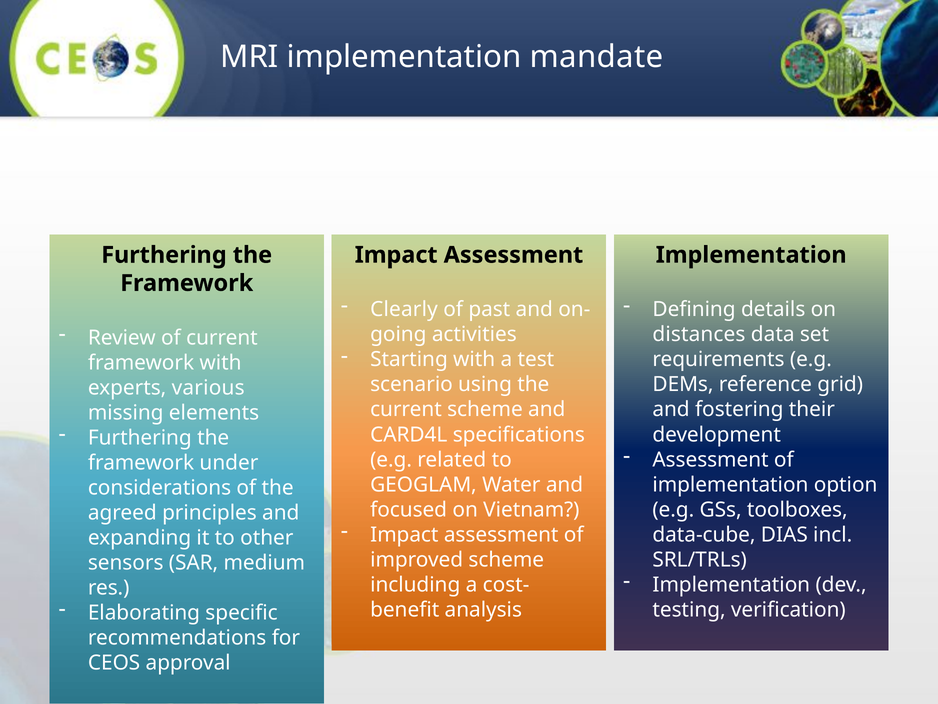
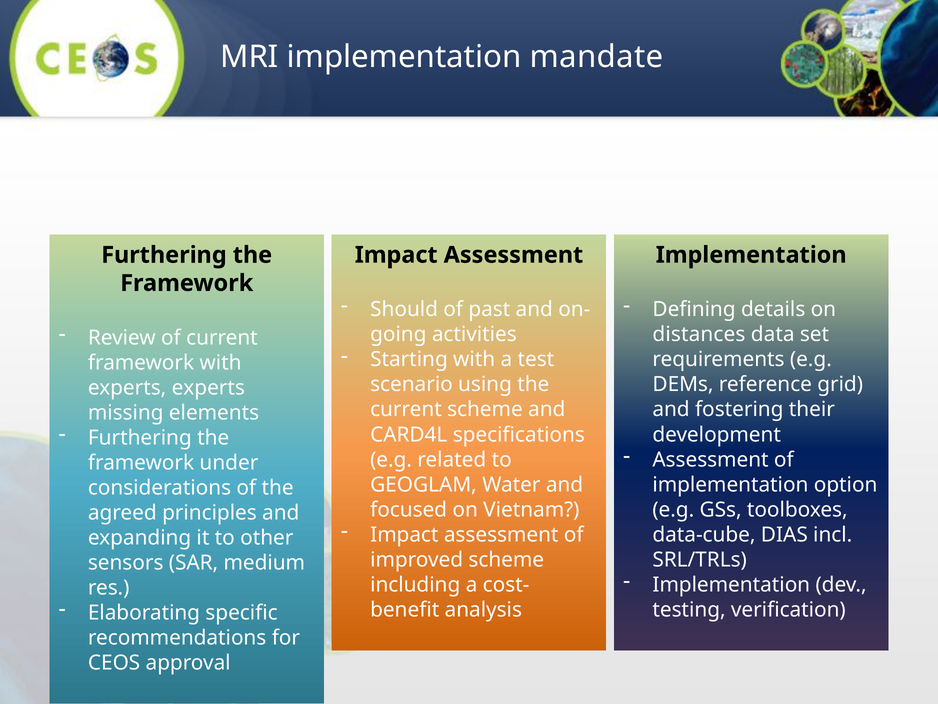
Clearly: Clearly -> Should
experts various: various -> experts
